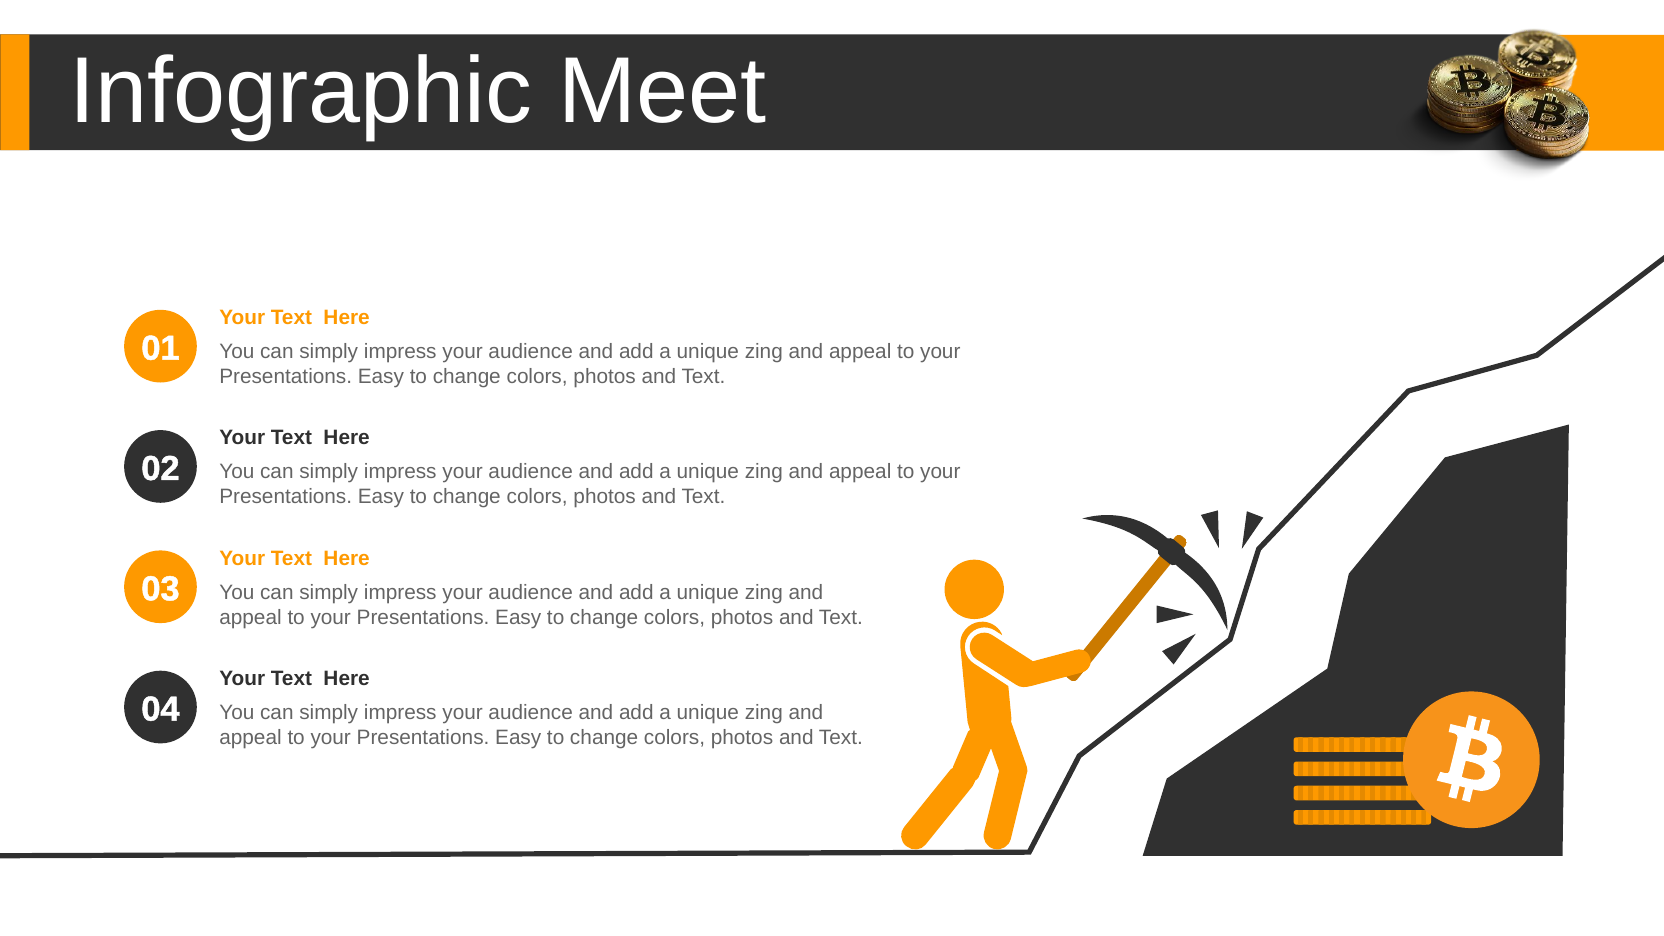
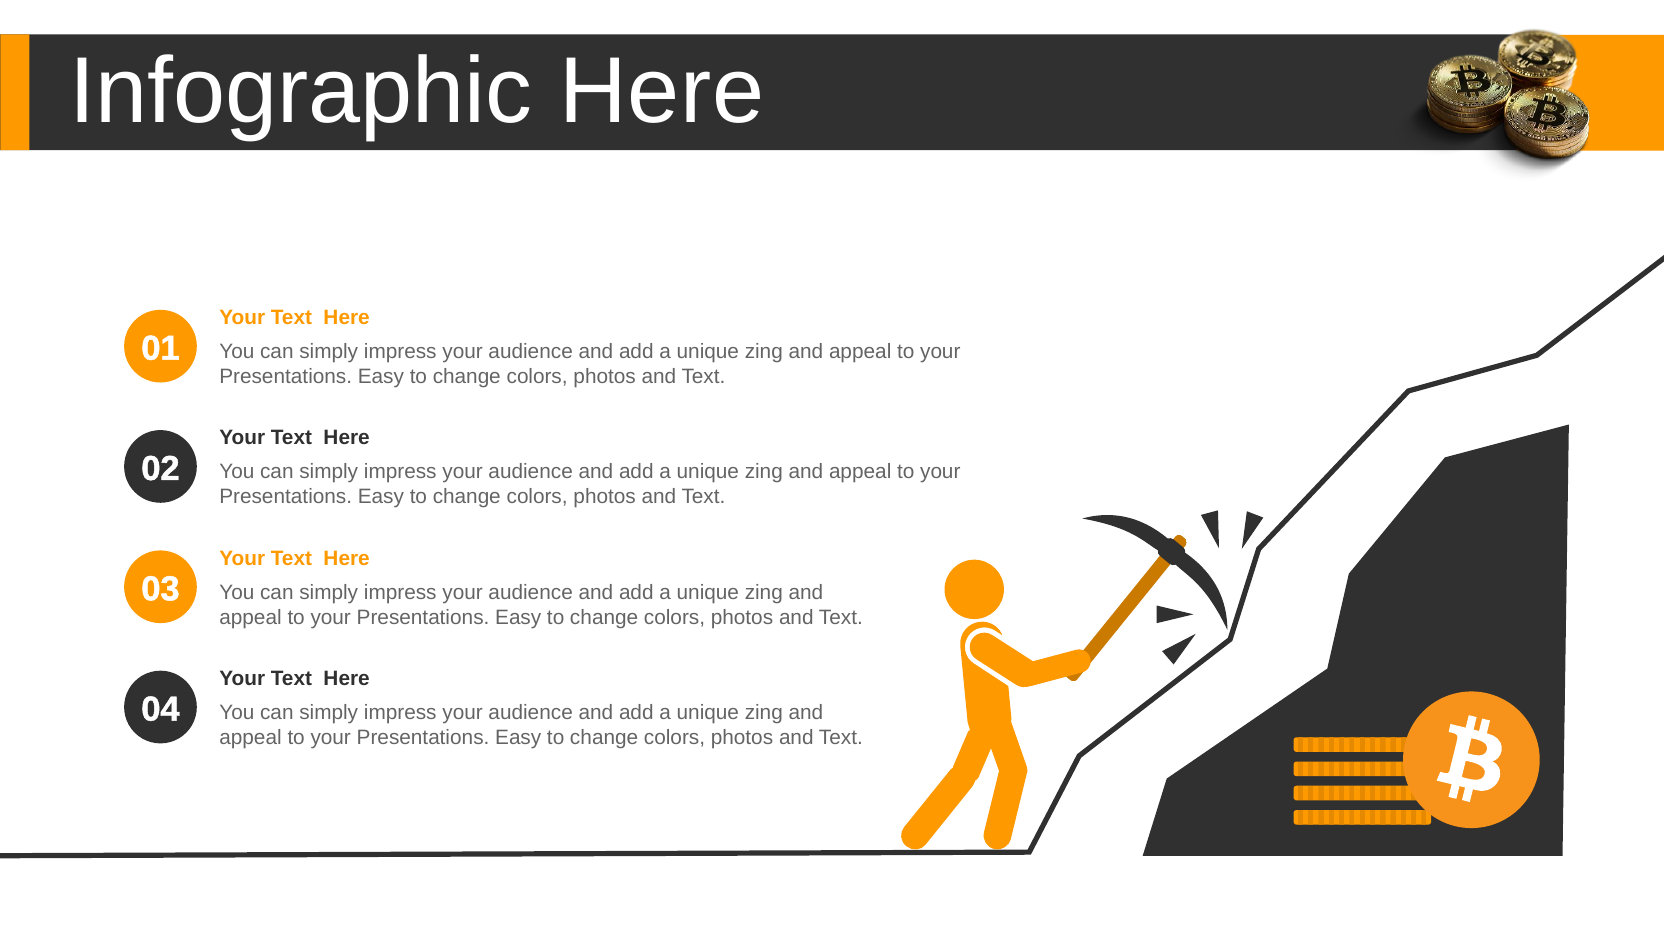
Infographic Meet: Meet -> Here
